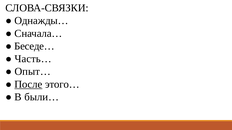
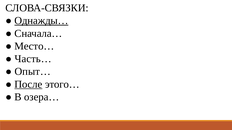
Однажды… underline: none -> present
Беседе…: Беседе… -> Место…
были…: были… -> озера…
